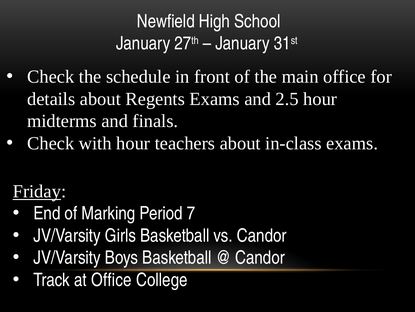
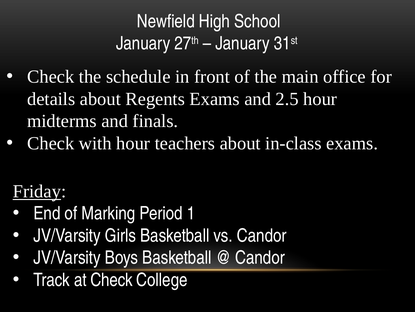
7: 7 -> 1
at Office: Office -> Check
